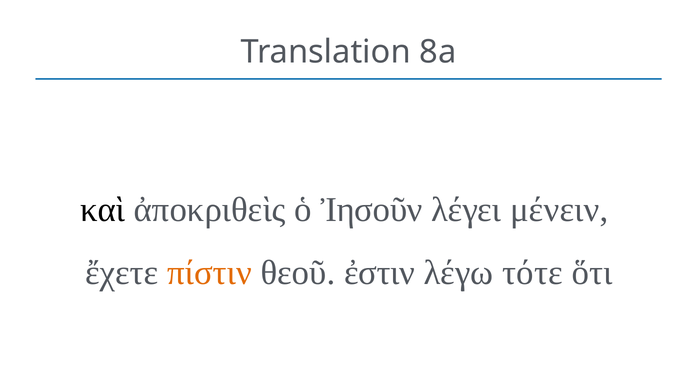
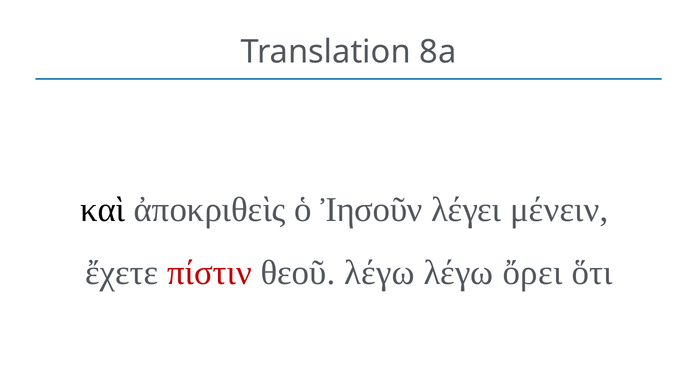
πίστιν colour: orange -> red
θεοῦ ἐστιν: ἐστιν -> λέγω
τότε: τότε -> ὄρει
